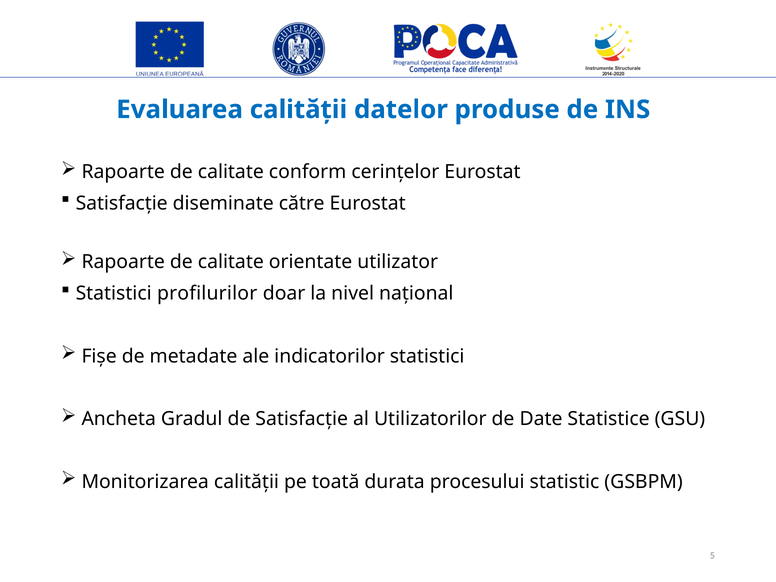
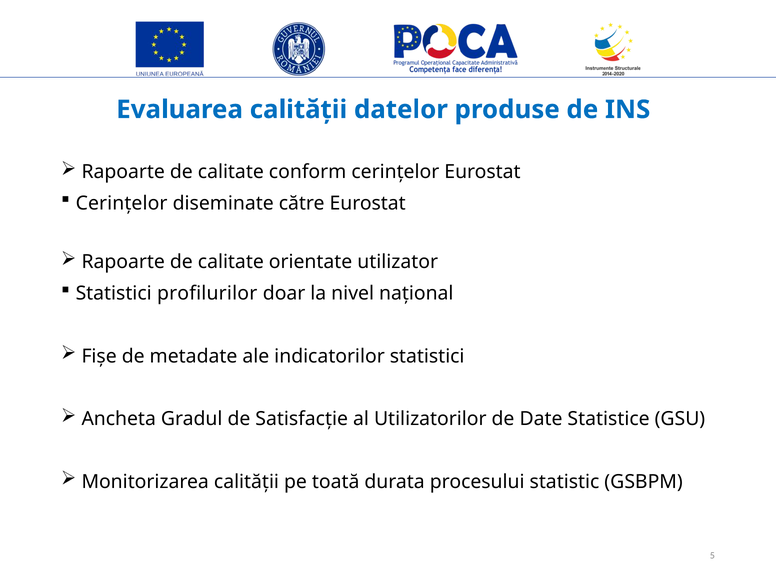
Satisfacție at (122, 203): Satisfacție -> Cerințelor
